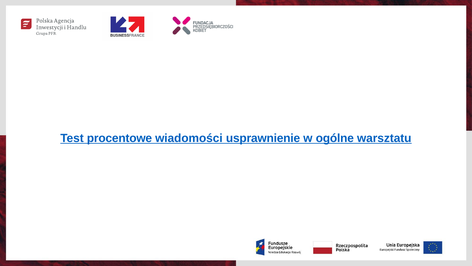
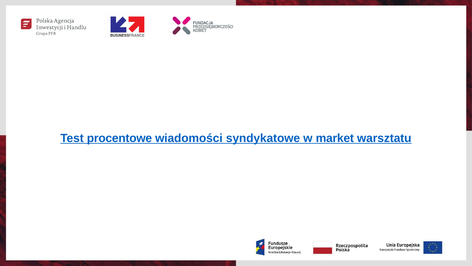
usprawnienie: usprawnienie -> syndykatowe
ogólne: ogólne -> market
